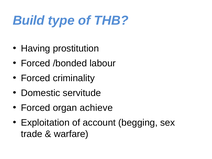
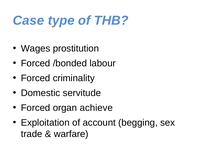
Build: Build -> Case
Having: Having -> Wages
